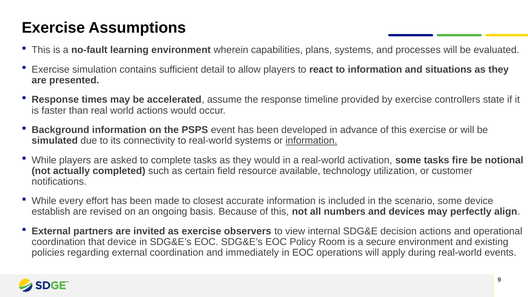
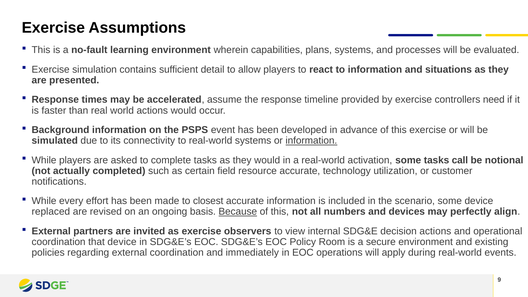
state: state -> need
fire: fire -> call
resource available: available -> accurate
establish: establish -> replaced
Because underline: none -> present
